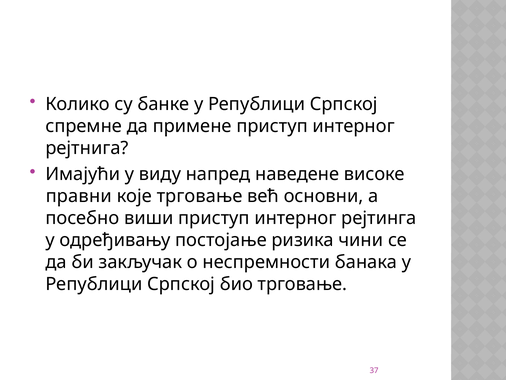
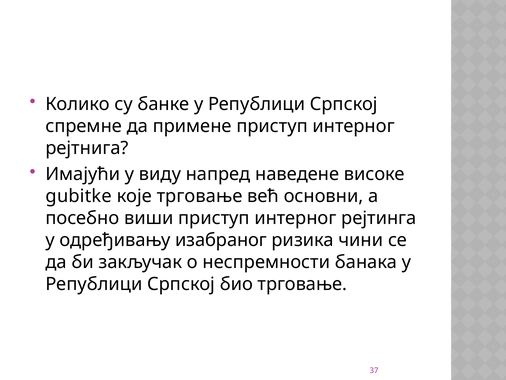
правни: правни -> gubitke
постојање: постојање -> изабраног
